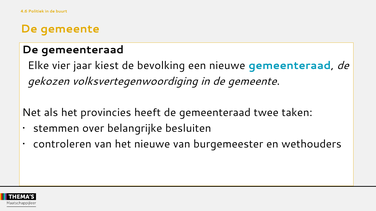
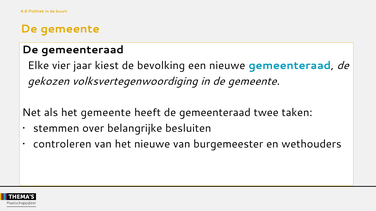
het provincies: provincies -> gemeente
